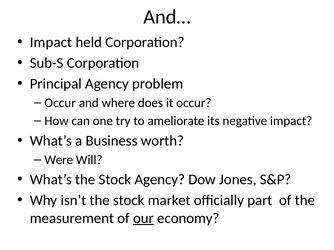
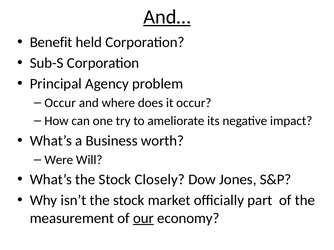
And… underline: none -> present
Impact at (51, 42): Impact -> Benefit
Stock Agency: Agency -> Closely
